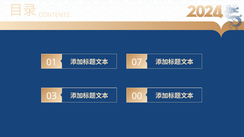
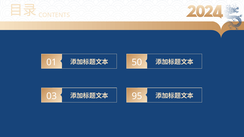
07: 07 -> 50
00: 00 -> 95
